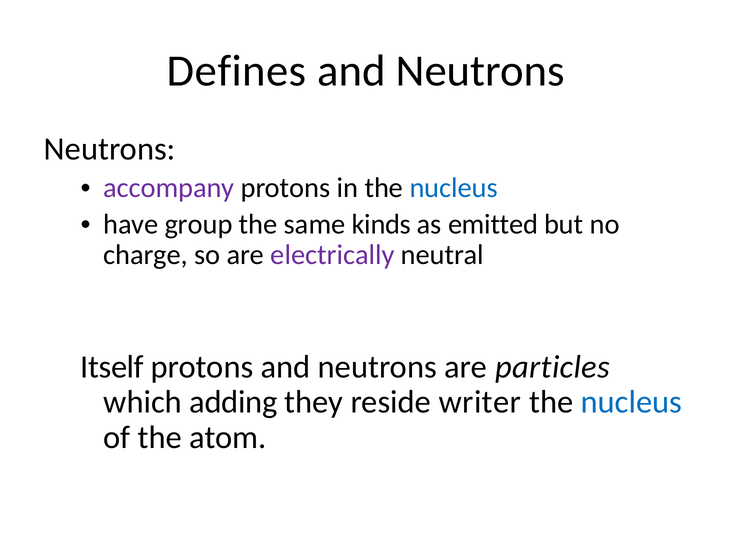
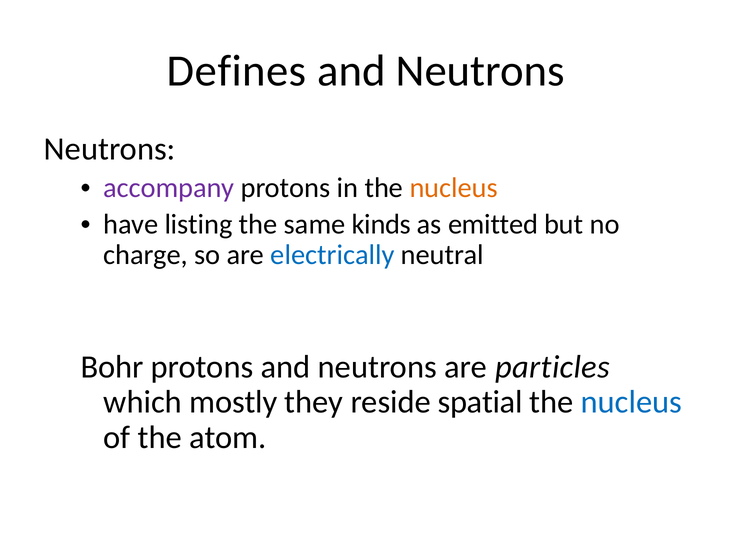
nucleus at (454, 188) colour: blue -> orange
group: group -> listing
electrically colour: purple -> blue
Itself: Itself -> Bohr
adding: adding -> mostly
writer: writer -> spatial
